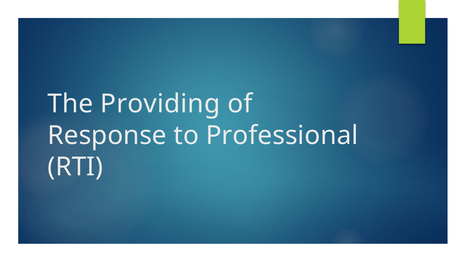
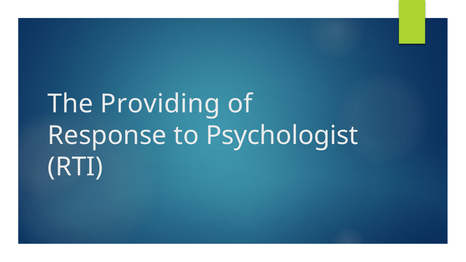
Professional: Professional -> Psychologist
